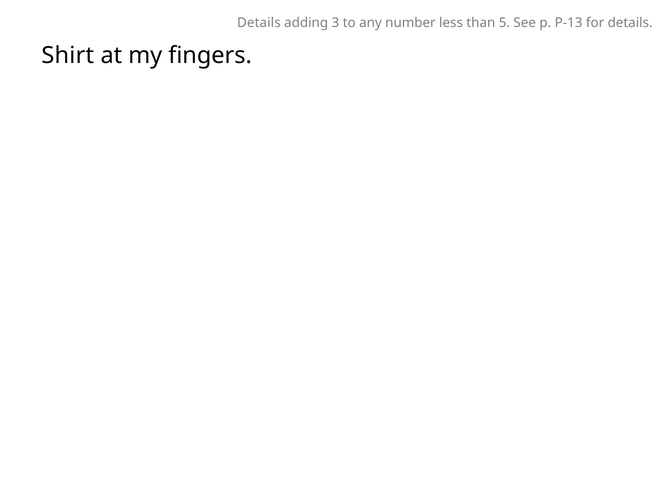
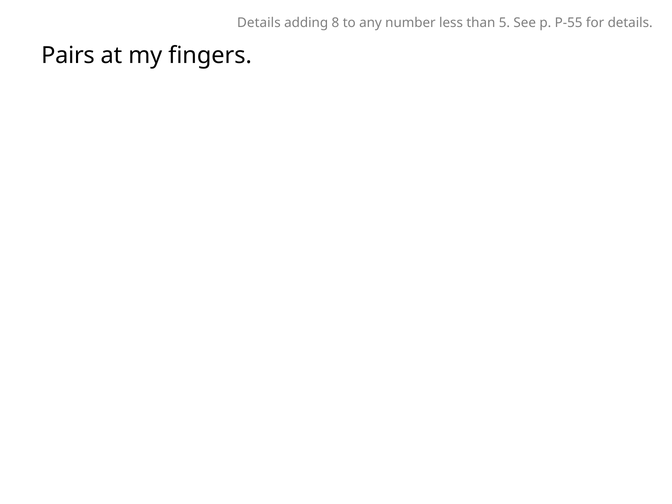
3: 3 -> 8
P-13: P-13 -> P-55
Shirt: Shirt -> Pairs
